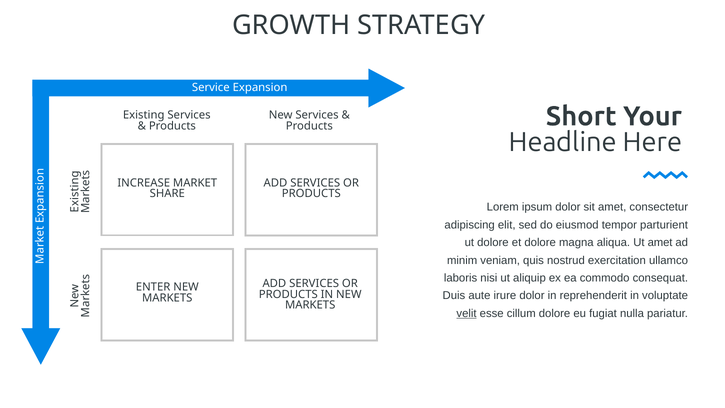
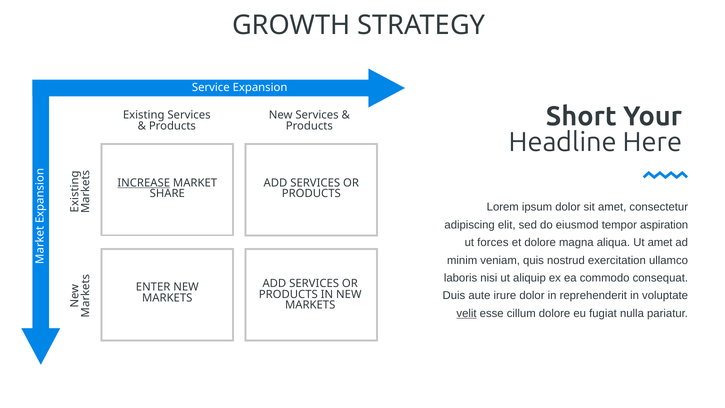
INCREASE underline: none -> present
parturient: parturient -> aspiration
ut dolore: dolore -> forces
